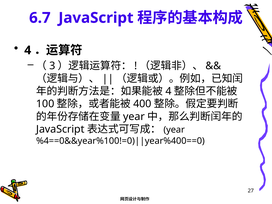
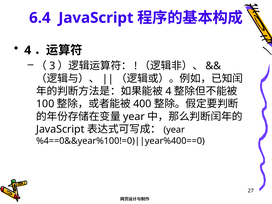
6.7: 6.7 -> 6.4
